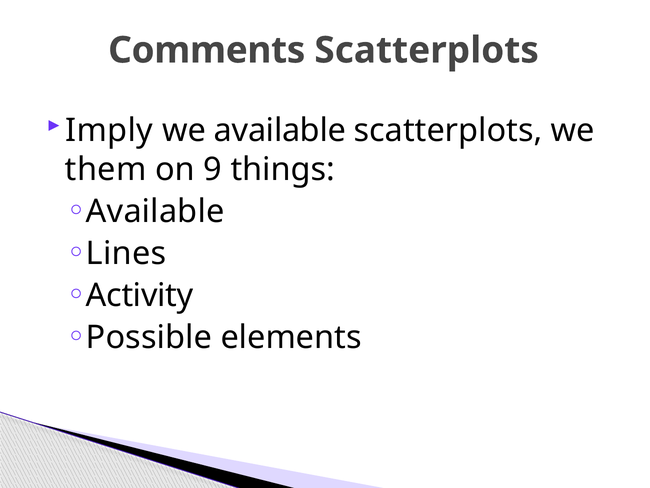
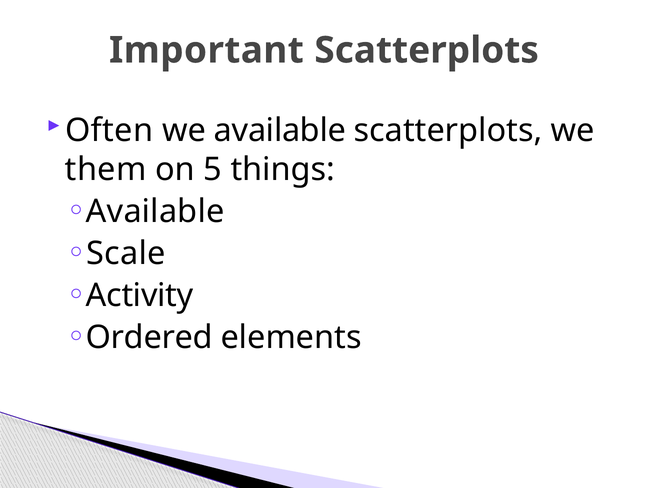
Comments: Comments -> Important
Imply: Imply -> Often
9: 9 -> 5
Lines: Lines -> Scale
Possible: Possible -> Ordered
